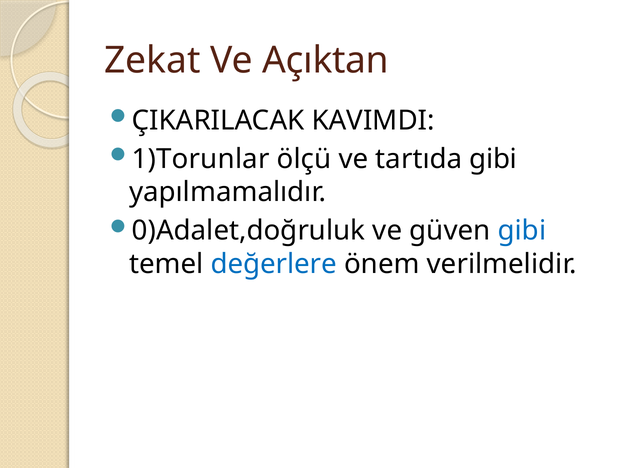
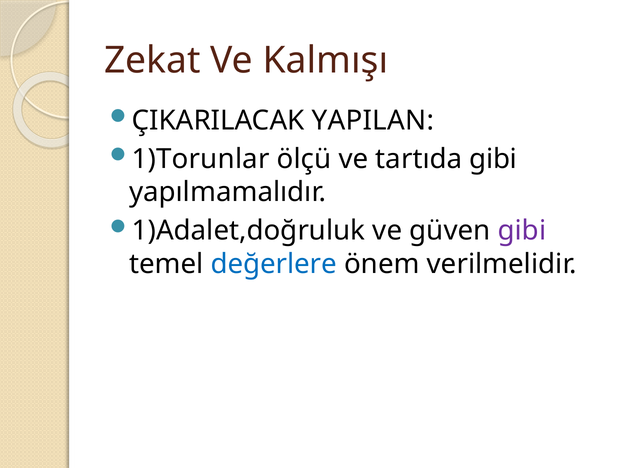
Açıktan: Açıktan -> Kalmışı
KAVIMDI: KAVIMDI -> YAPILAN
0)Adalet,doğruluk: 0)Adalet,doğruluk -> 1)Adalet,doğruluk
gibi at (522, 231) colour: blue -> purple
